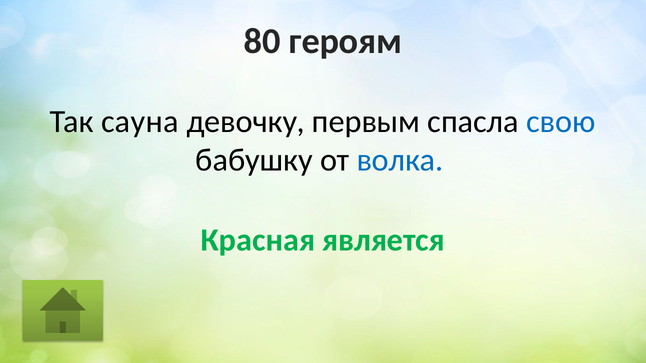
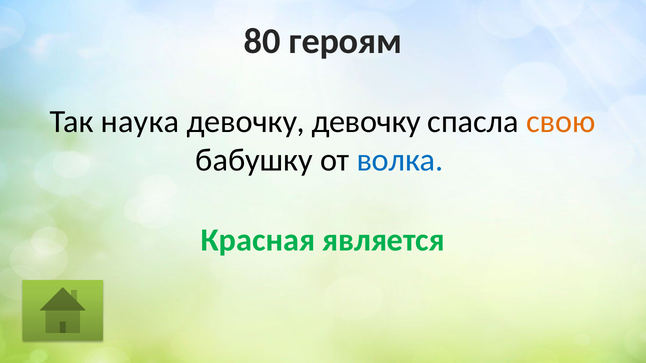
сауна: сауна -> наука
девочку первым: первым -> девочку
свою colour: blue -> orange
